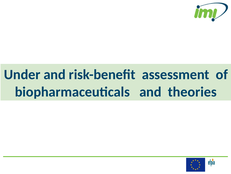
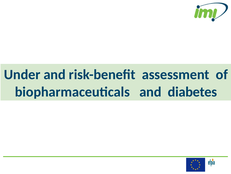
theories: theories -> diabetes
